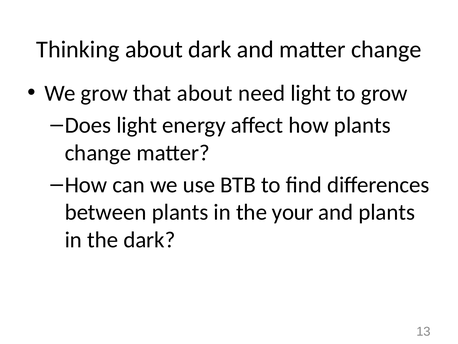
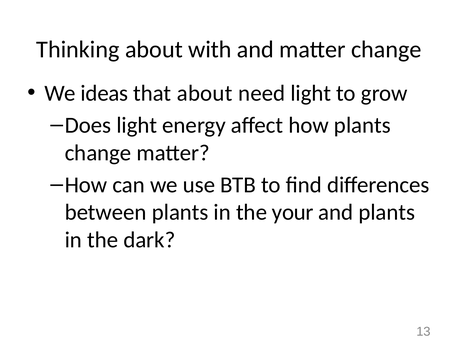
about dark: dark -> with
We grow: grow -> ideas
